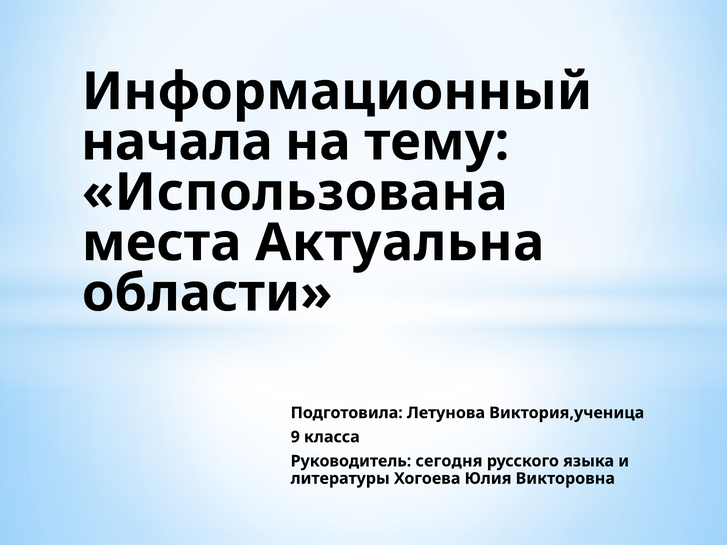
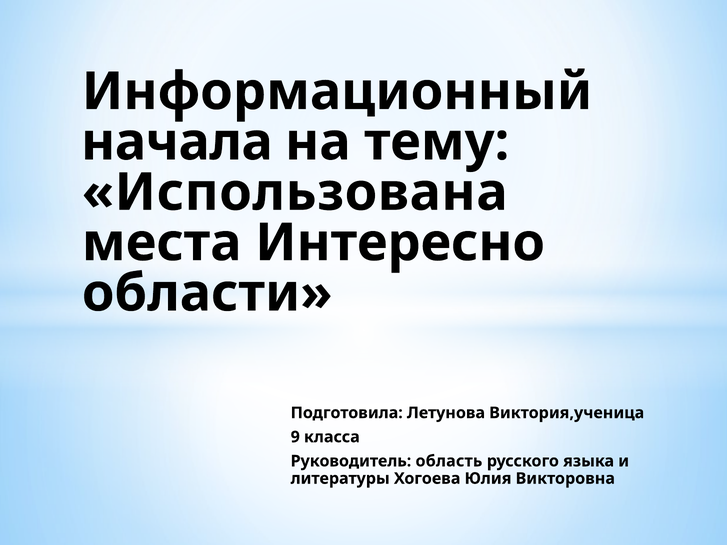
Актуальна: Актуальна -> Интересно
сегодня: сегодня -> область
